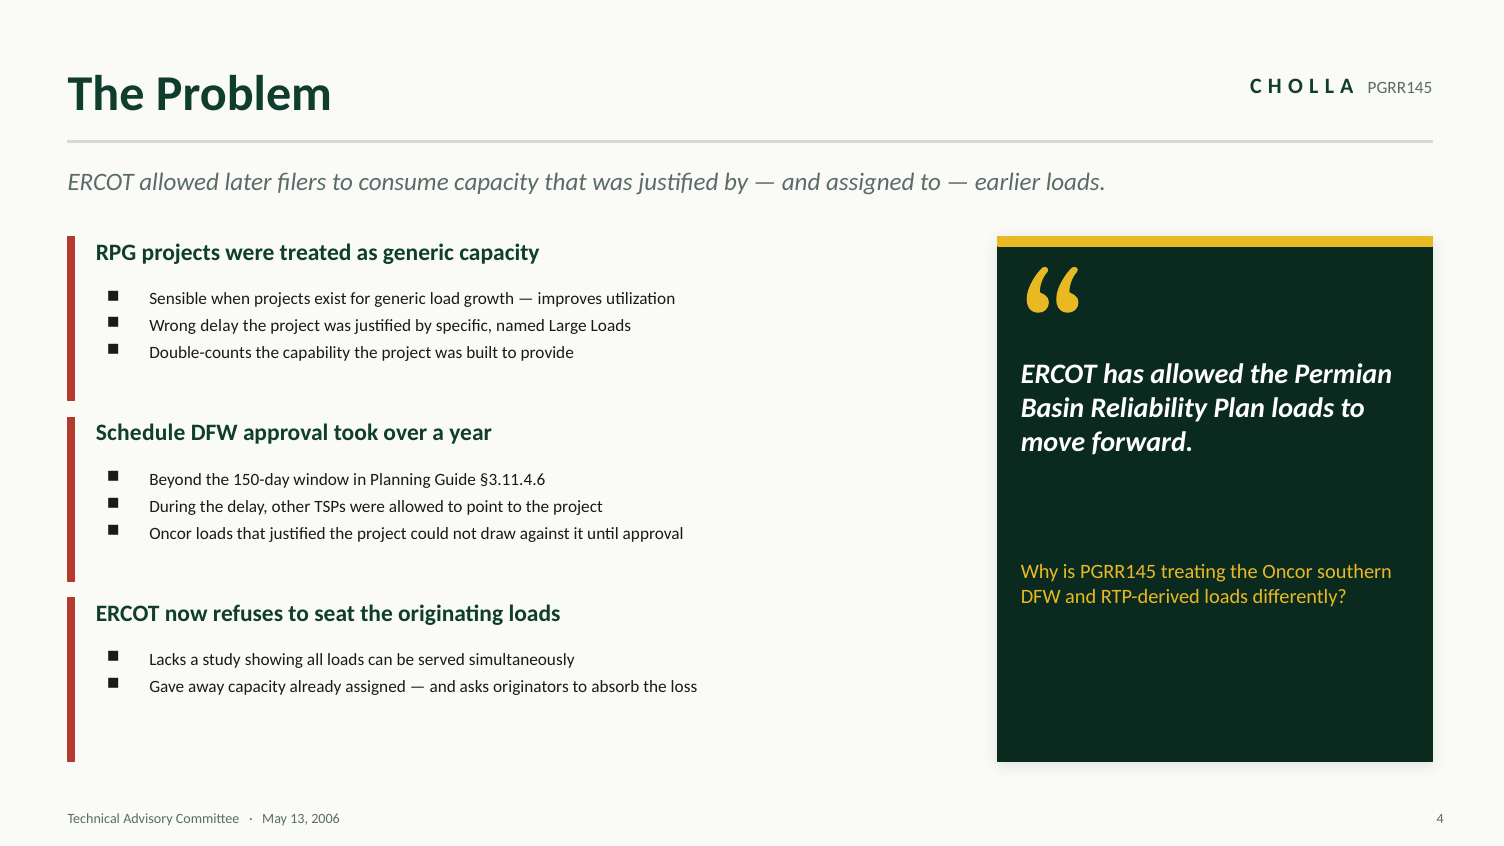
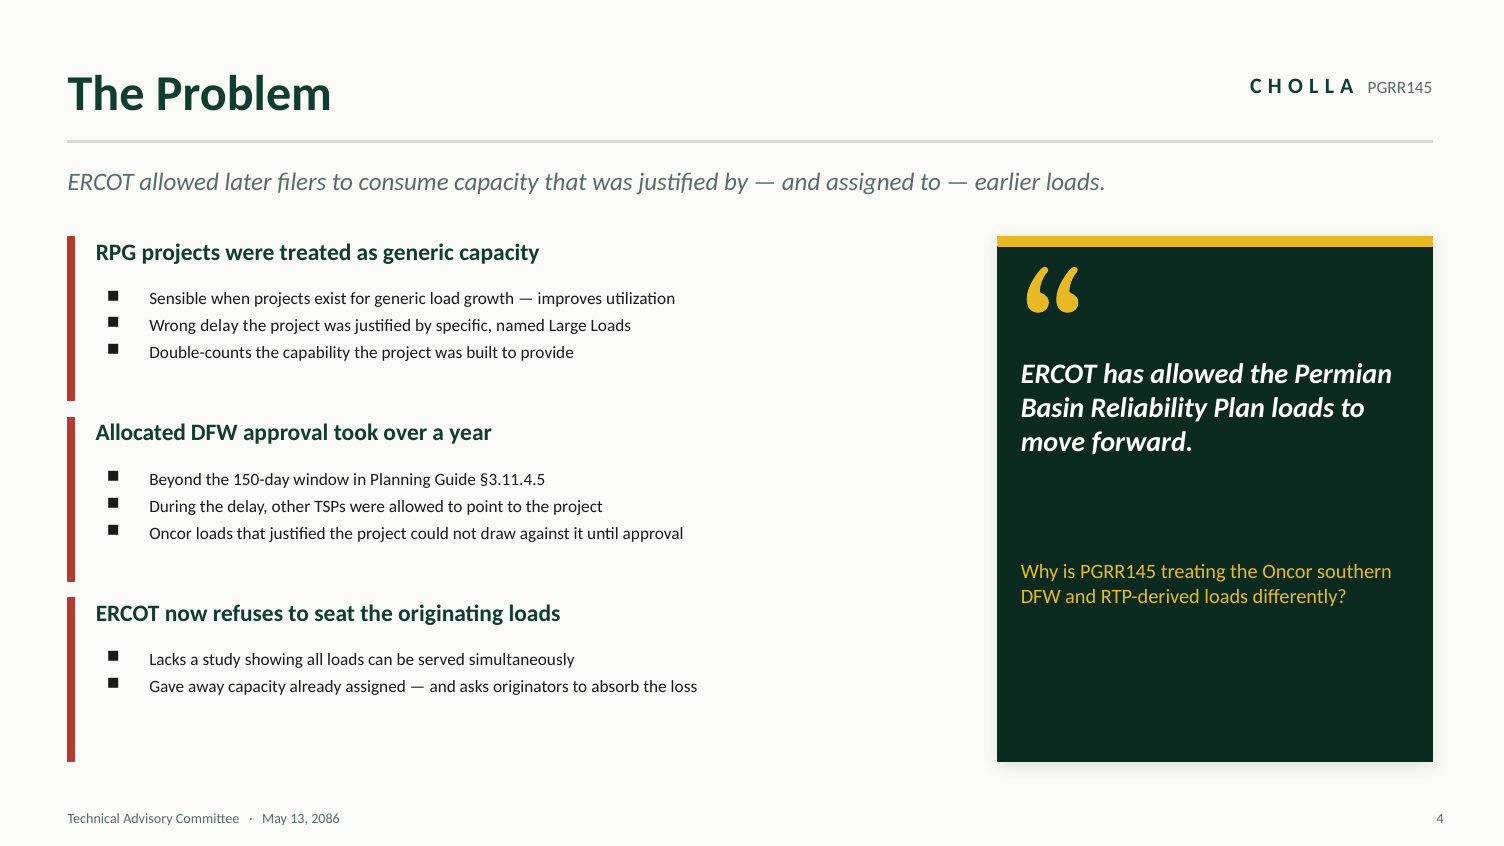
Schedule: Schedule -> Allocated
§3.11.4.6: §3.11.4.6 -> §3.11.4.5
2006: 2006 -> 2086
